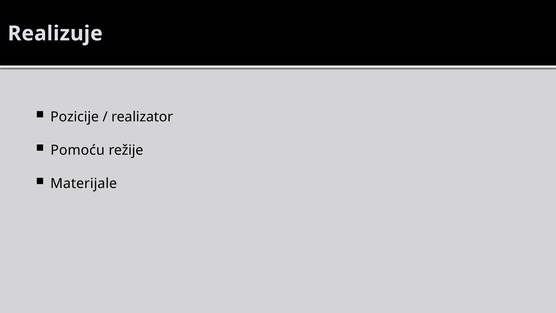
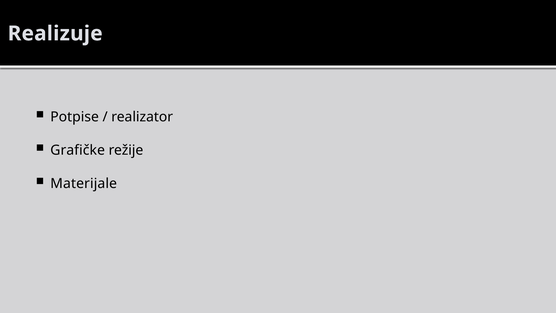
Pozicije: Pozicije -> Potpise
Pomoću: Pomoću -> Grafičke
